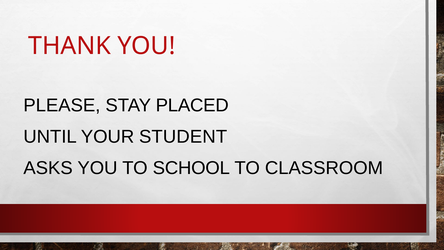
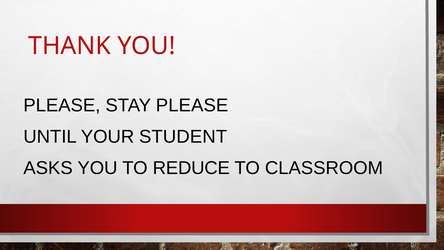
STAY PLACED: PLACED -> PLEASE
SCHOOL: SCHOOL -> REDUCE
